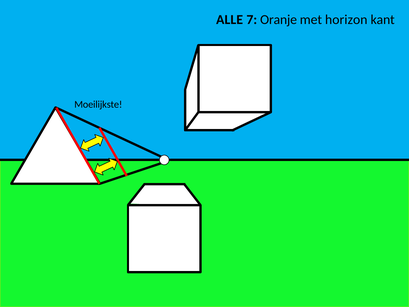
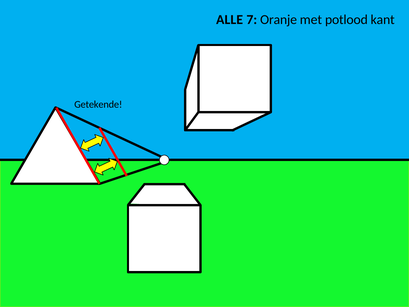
horizon: horizon -> potlood
Moeilijkste: Moeilijkste -> Getekende
